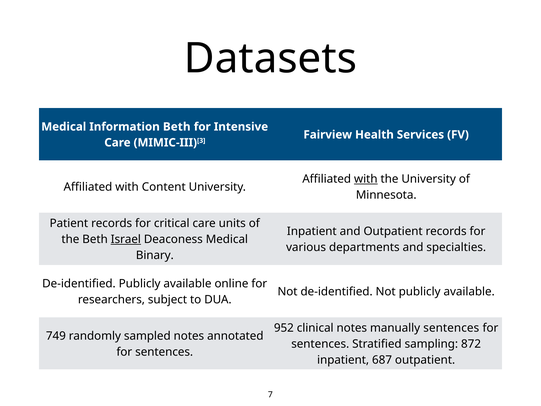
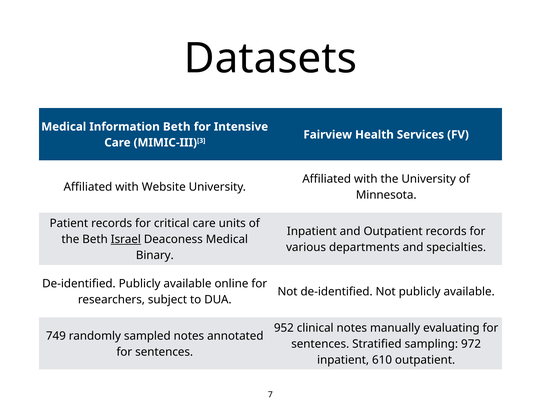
with at (366, 179) underline: present -> none
Content: Content -> Website
manually sentences: sentences -> evaluating
872: 872 -> 972
687: 687 -> 610
